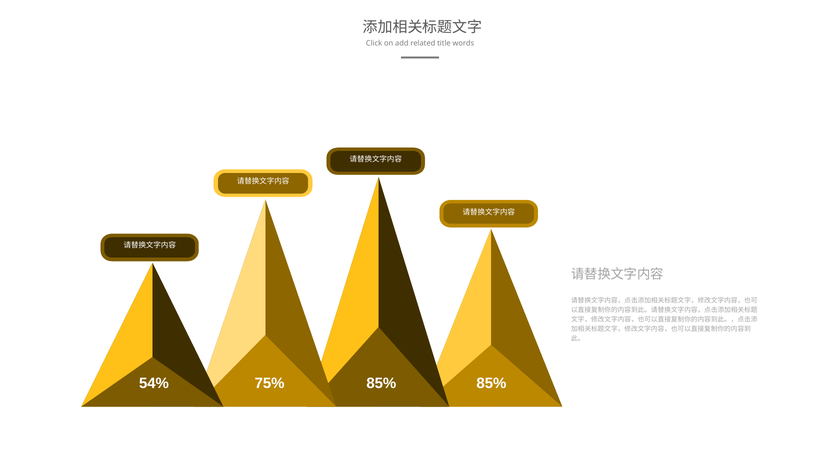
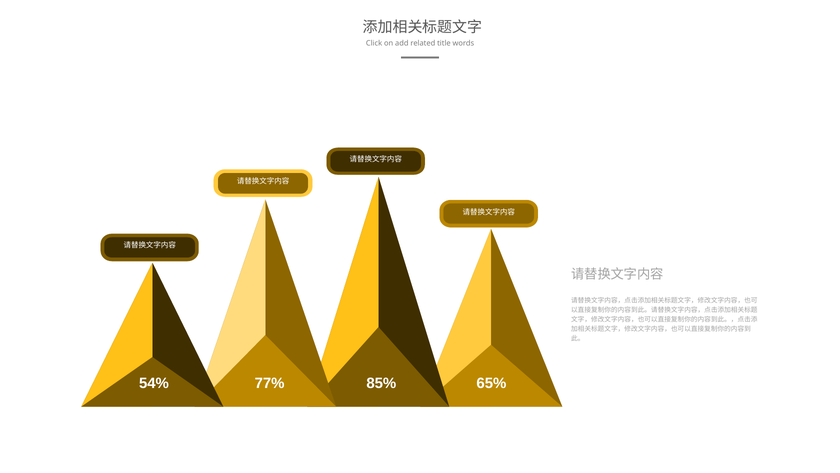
75%: 75% -> 77%
85% 85%: 85% -> 65%
